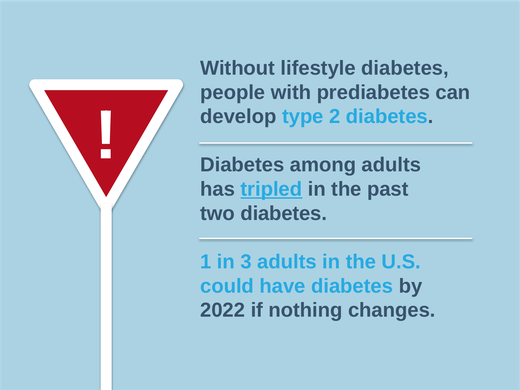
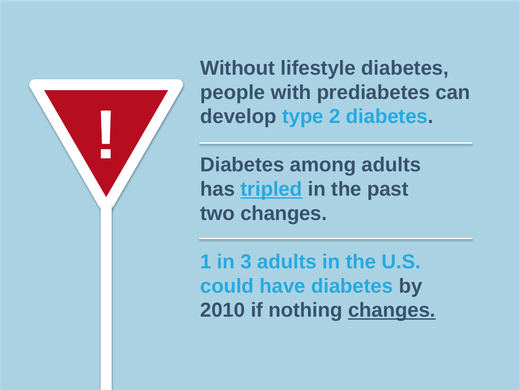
two diabetes: diabetes -> changes
2022: 2022 -> 2010
changes at (392, 310) underline: none -> present
